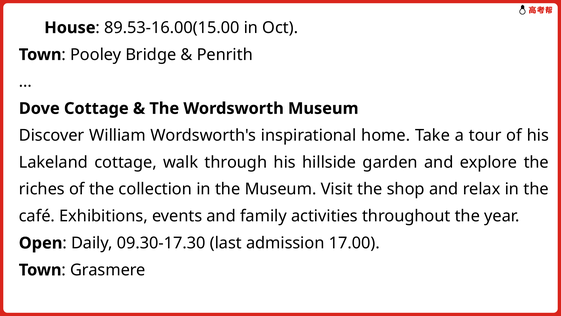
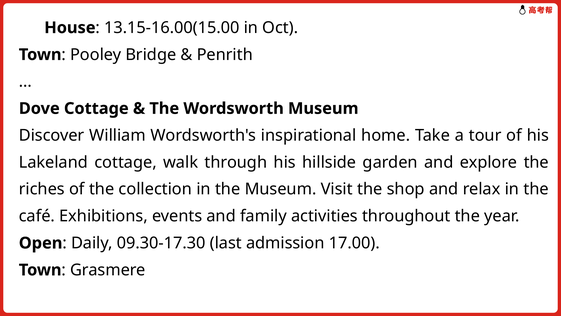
89.53-16.00(15.00: 89.53-16.00(15.00 -> 13.15-16.00(15.00
